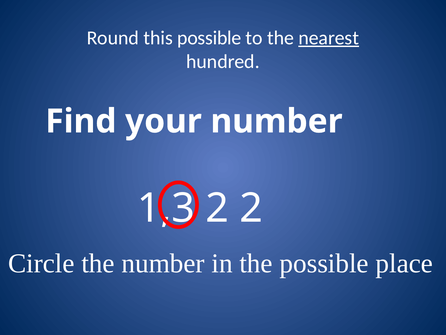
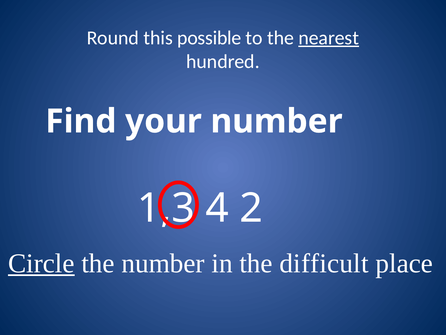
2 at (217, 208): 2 -> 4
Circle underline: none -> present
the possible: possible -> difficult
